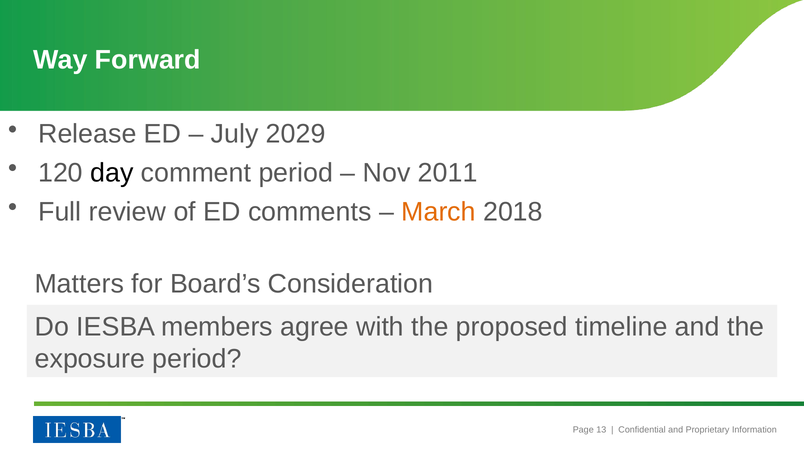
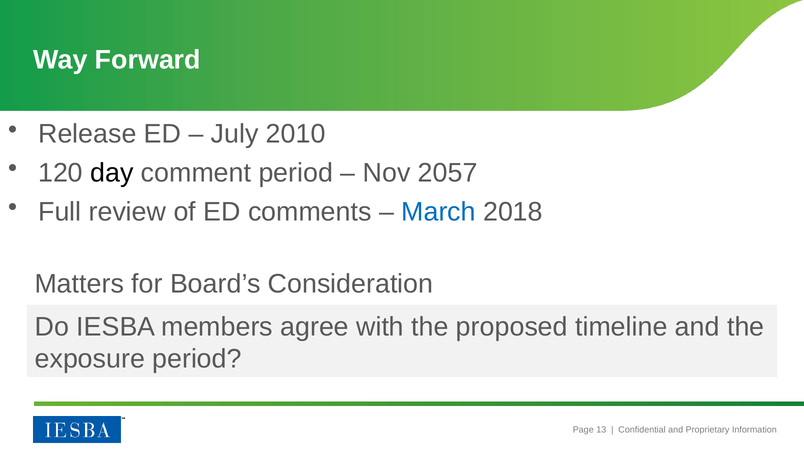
2029: 2029 -> 2010
2011: 2011 -> 2057
March colour: orange -> blue
